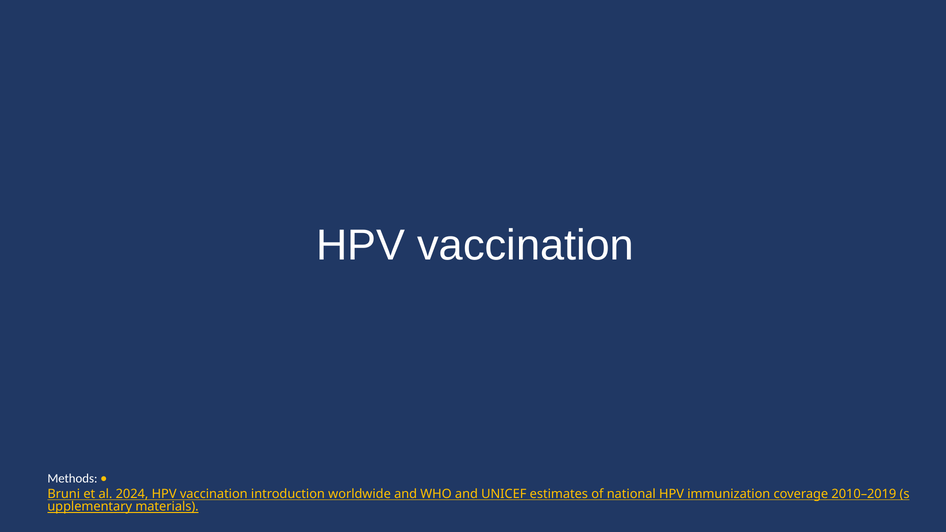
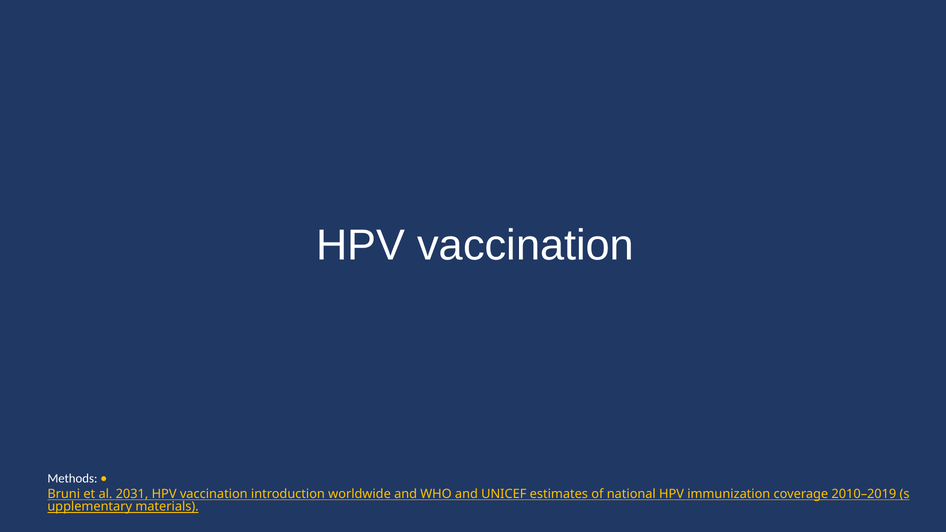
2024: 2024 -> 2031
